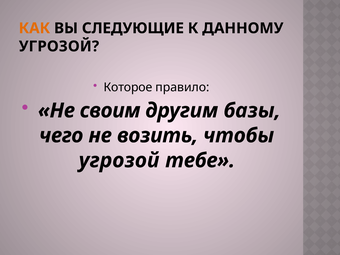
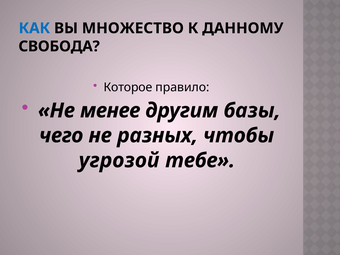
КАК colour: orange -> blue
СЛЕДУЮЩИЕ: СЛЕДУЮЩИЕ -> МНОЖЕСТВО
УГРОЗОЙ at (59, 46): УГРОЗОЙ -> СВОБОДА
своим: своим -> менее
возить: возить -> разных
